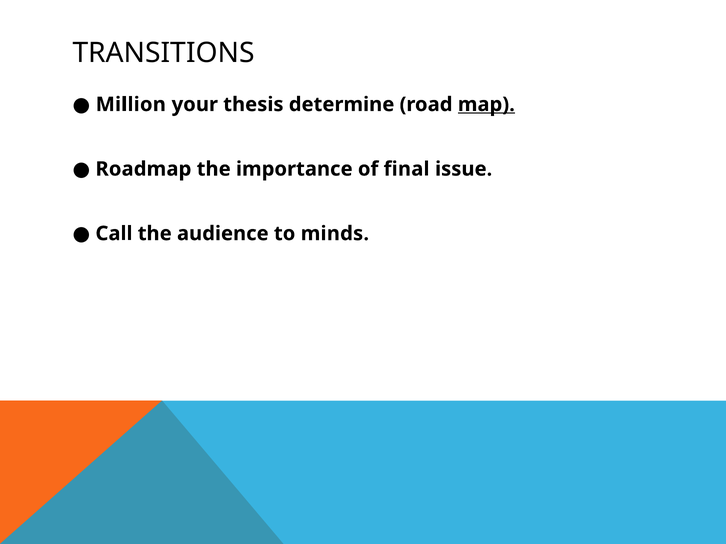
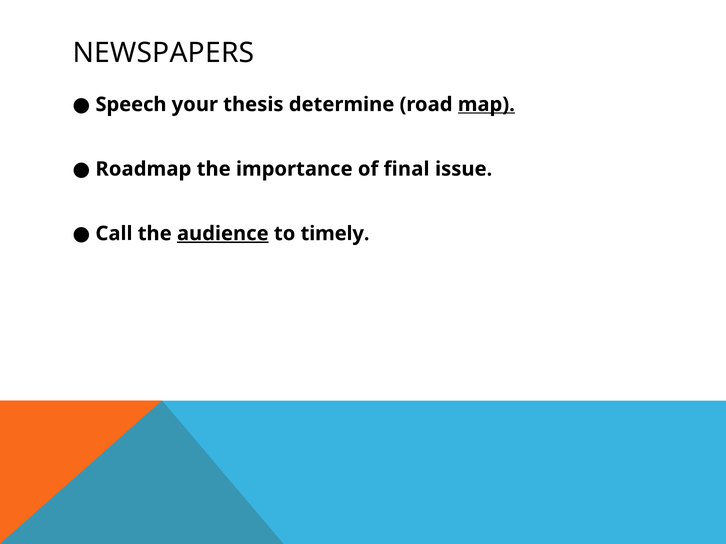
TRANSITIONS: TRANSITIONS -> NEWSPAPERS
Million: Million -> Speech
audience underline: none -> present
minds: minds -> timely
